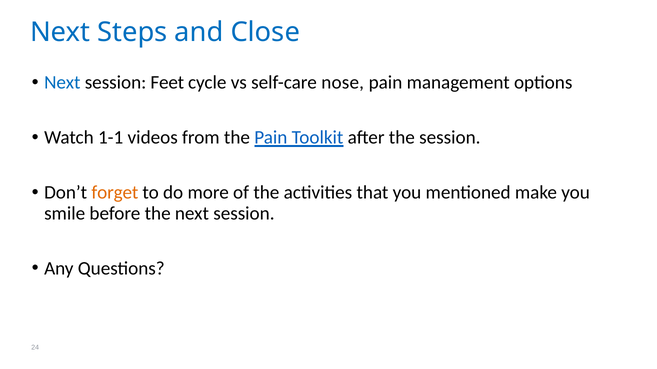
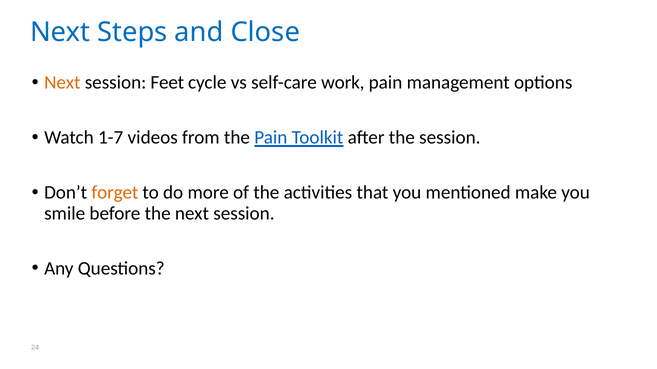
Next at (62, 83) colour: blue -> orange
nose: nose -> work
1-1: 1-1 -> 1-7
